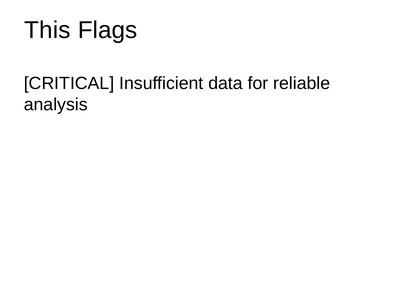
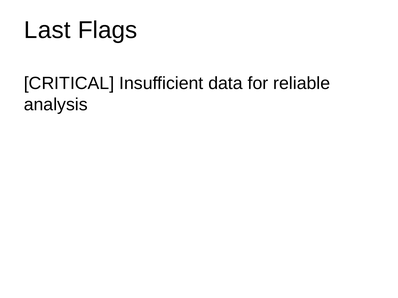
This: This -> Last
